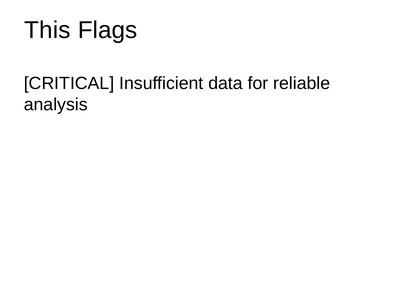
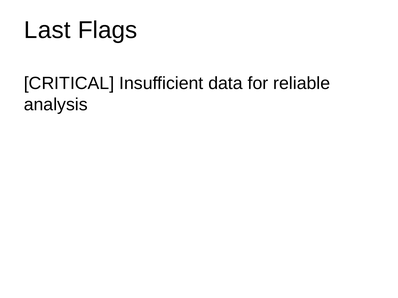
This: This -> Last
